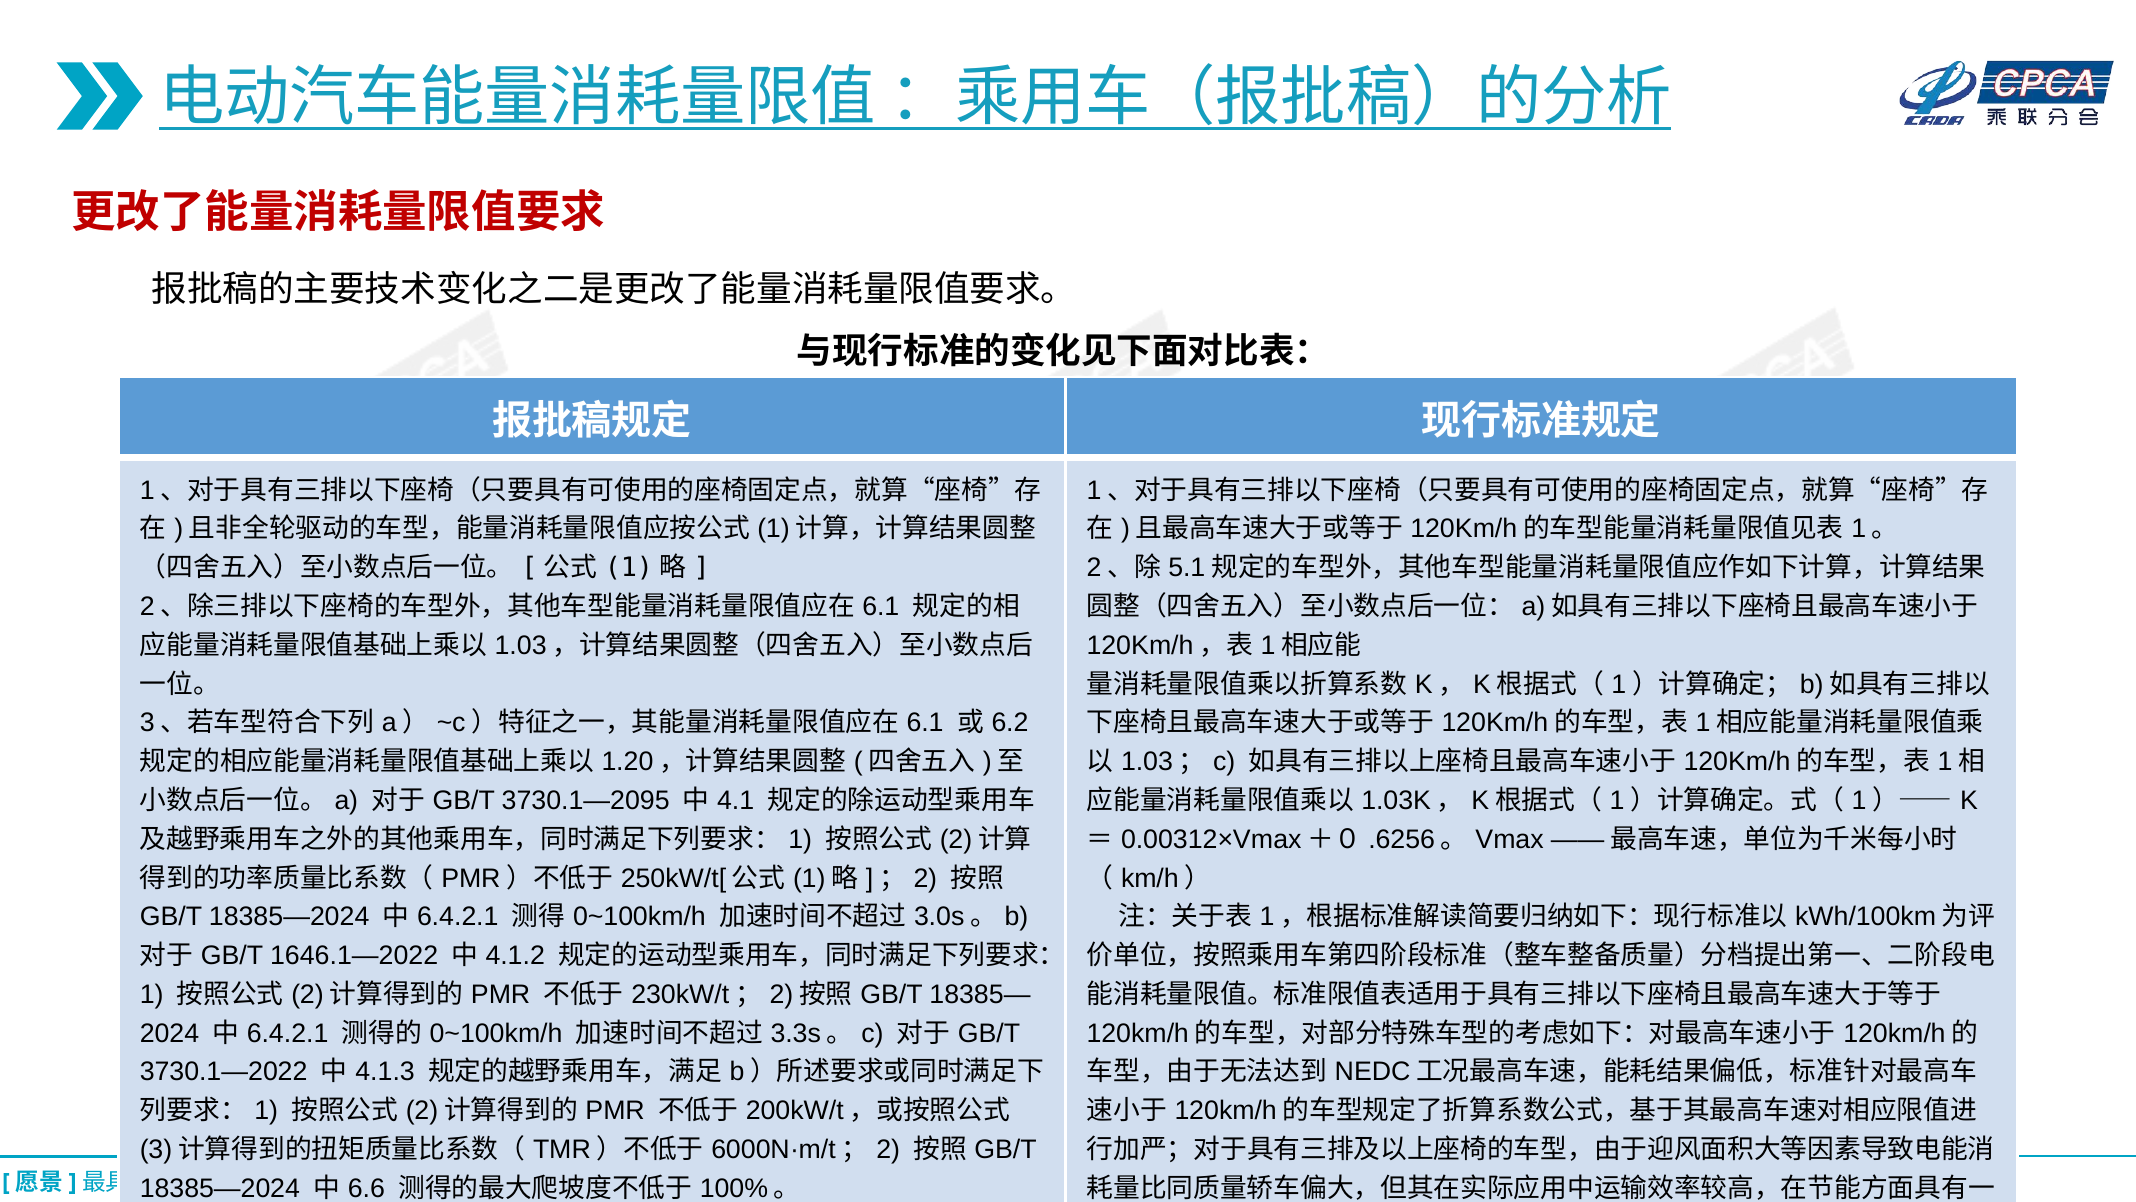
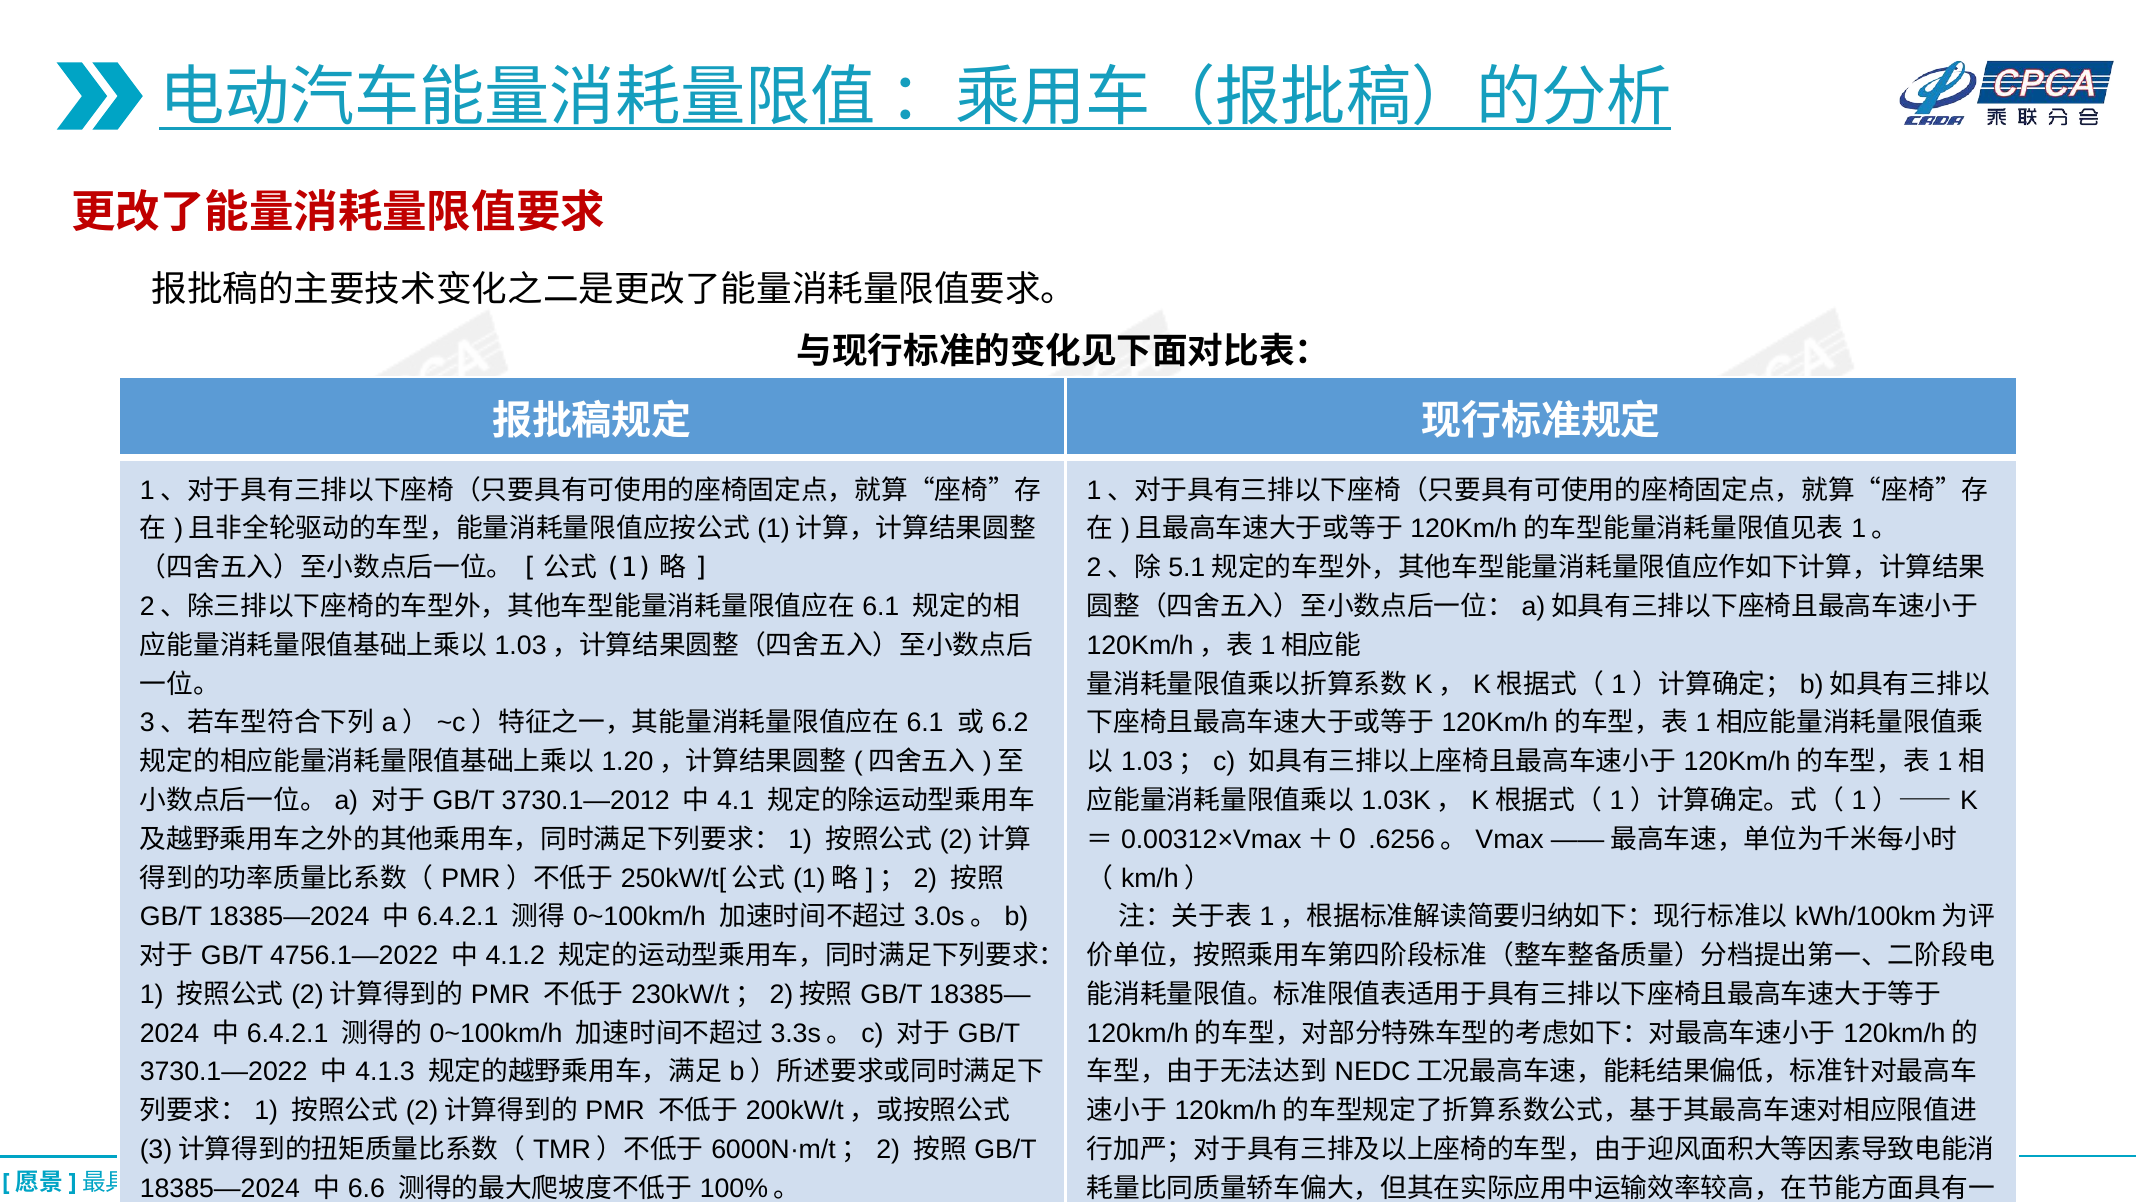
3730.1—2095: 3730.1—2095 -> 3730.1—2012
1646.1—2022: 1646.1—2022 -> 4756.1—2022
